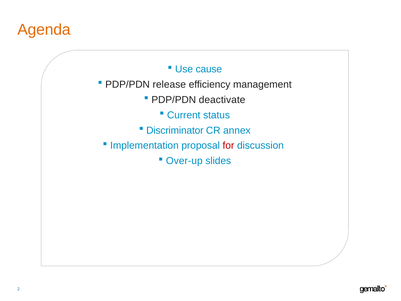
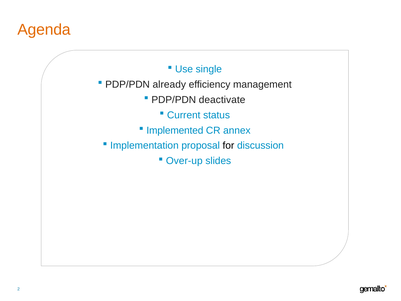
cause: cause -> single
release: release -> already
Discriminator: Discriminator -> Implemented
for colour: red -> black
